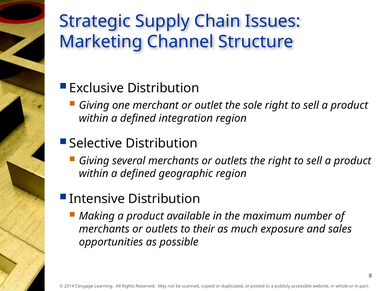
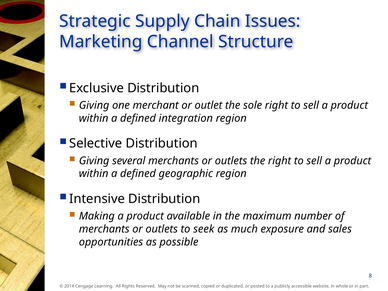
their: their -> seek
